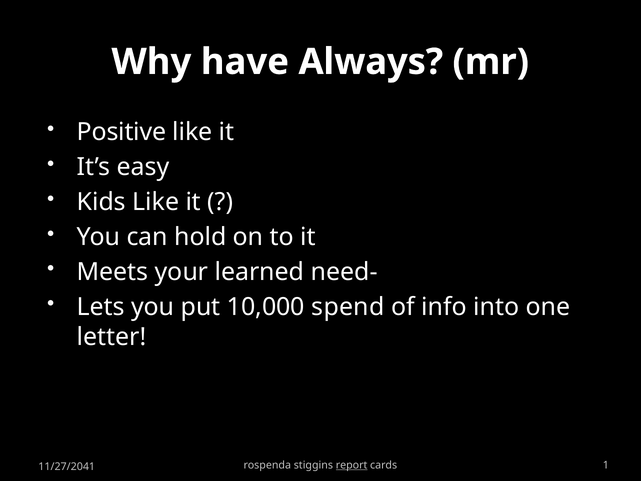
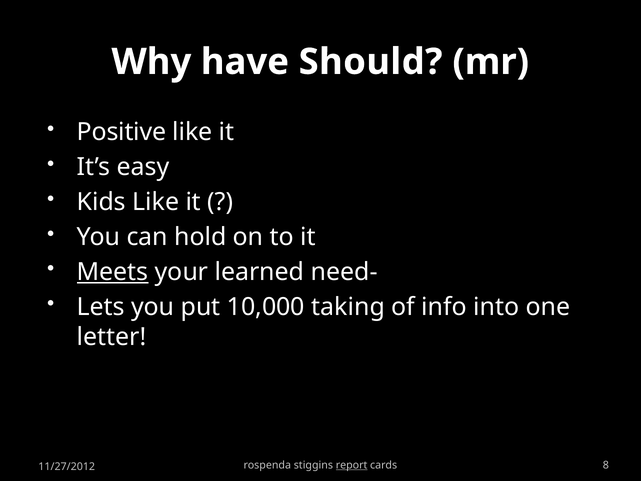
Always: Always -> Should
Meets underline: none -> present
spend: spend -> taking
1: 1 -> 8
11/27/2041: 11/27/2041 -> 11/27/2012
